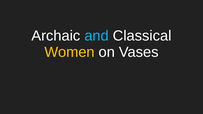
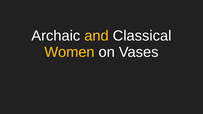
and colour: light blue -> yellow
